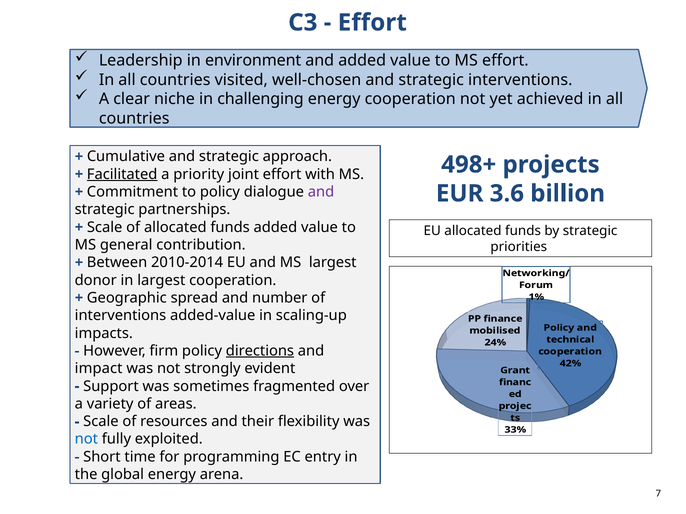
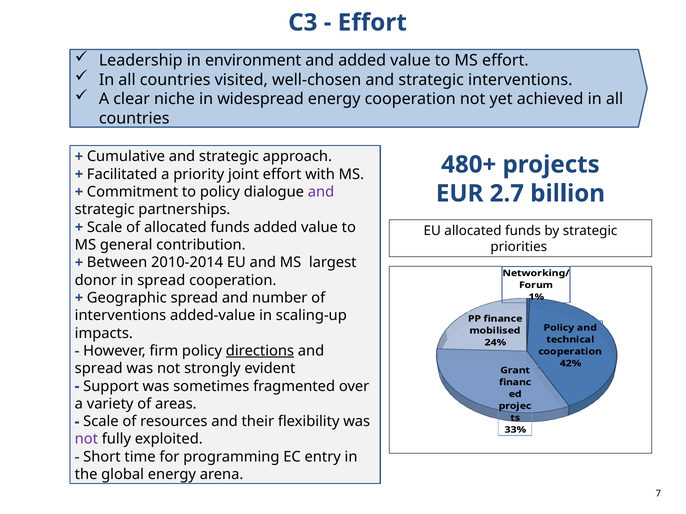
challenging: challenging -> widespread
498+: 498+ -> 480+
Facilitated underline: present -> none
3.6: 3.6 -> 2.7
in largest: largest -> spread
impact at (99, 369): impact -> spread
not at (86, 440) colour: blue -> purple
